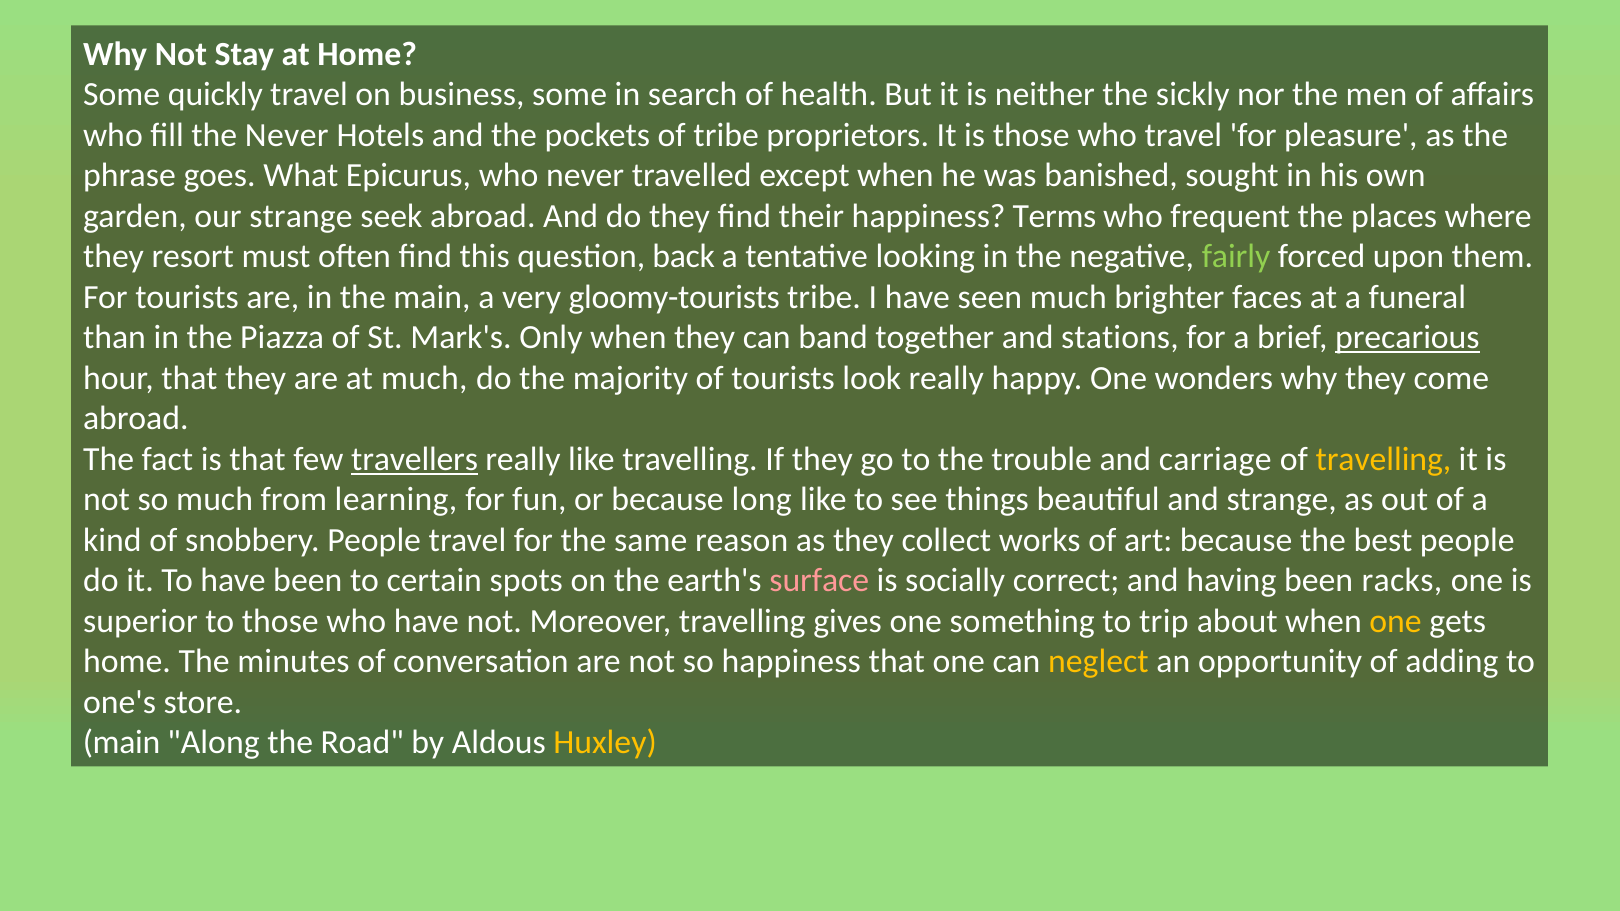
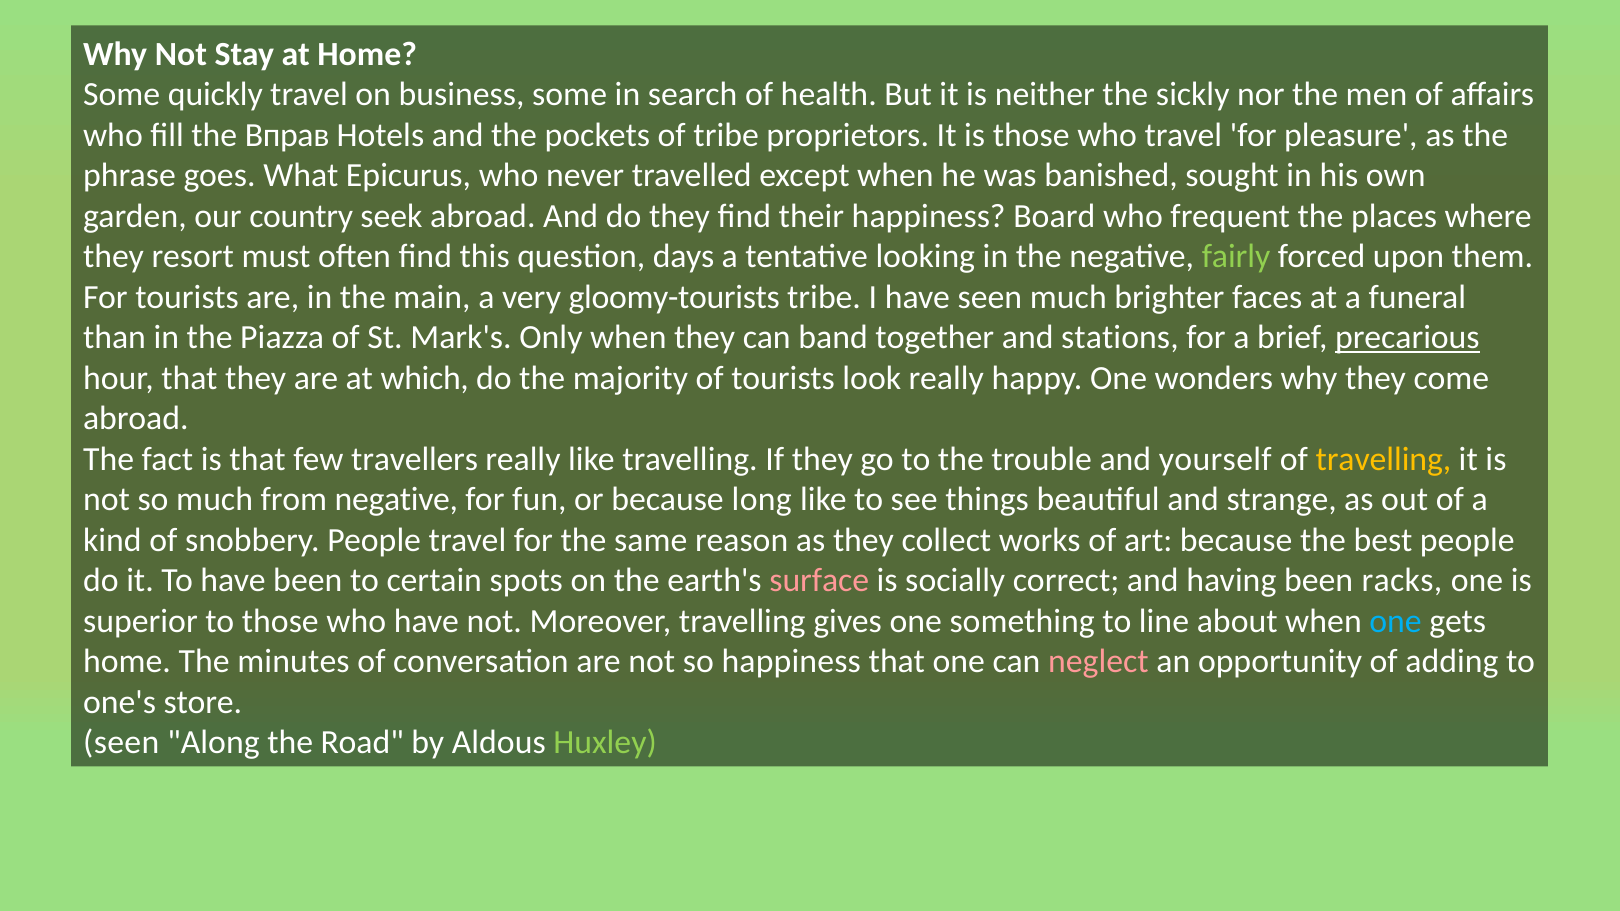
the Never: Never -> Вправ
our strange: strange -> country
Terms: Terms -> Board
back: back -> days
at much: much -> which
travellers underline: present -> none
carriage: carriage -> yourself
from learning: learning -> negative
trip: trip -> line
one at (1396, 621) colour: yellow -> light blue
neglect colour: yellow -> pink
main at (122, 743): main -> seen
Huxley colour: yellow -> light green
